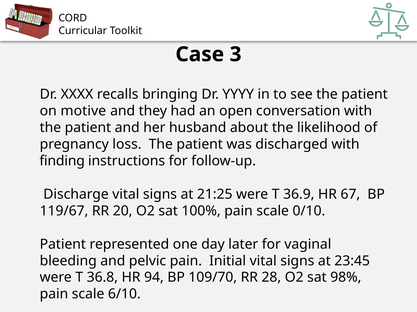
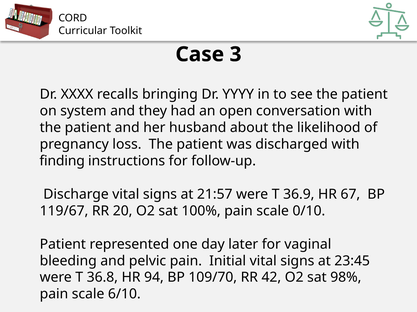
motive: motive -> system
21:25: 21:25 -> 21:57
28: 28 -> 42
